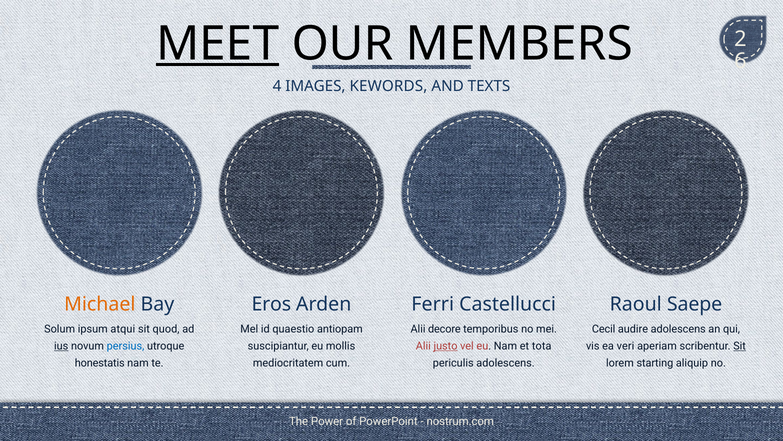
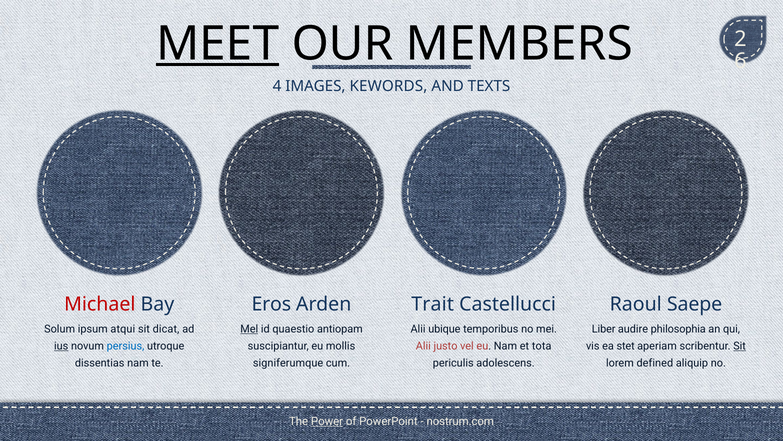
Michael colour: orange -> red
Ferri: Ferri -> Trait
quod: quod -> dicat
Mel underline: none -> present
decore: decore -> ubique
Cecil: Cecil -> Liber
audire adolescens: adolescens -> philosophia
justo underline: present -> none
veri: veri -> stet
honestatis: honestatis -> dissentias
mediocritatem: mediocritatem -> signiferumque
starting: starting -> defined
Power underline: none -> present
